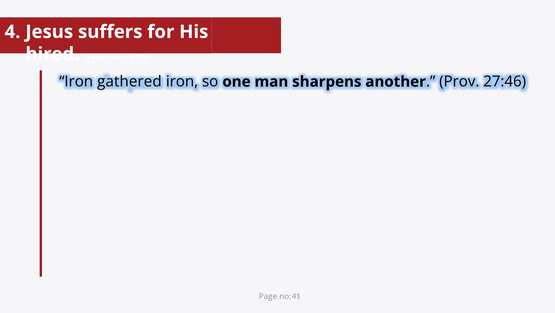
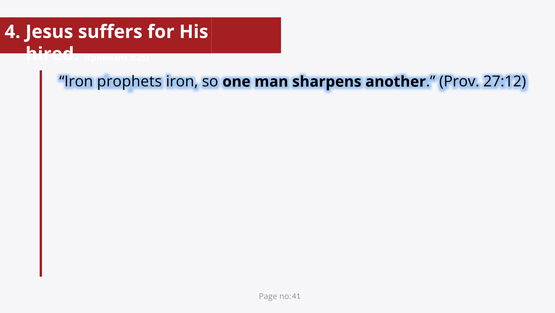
gathered: gathered -> prophets
27:46: 27:46 -> 27:12
